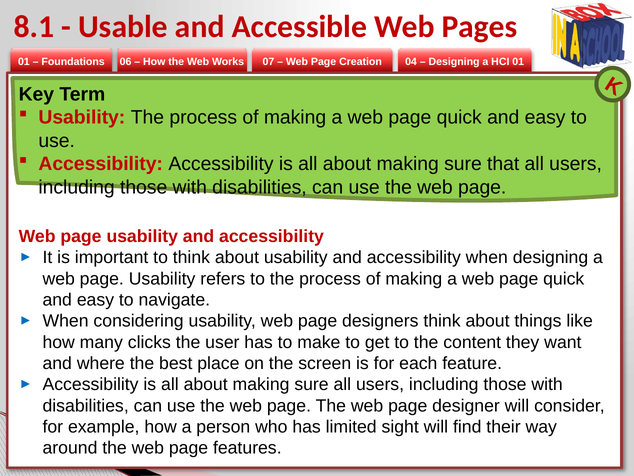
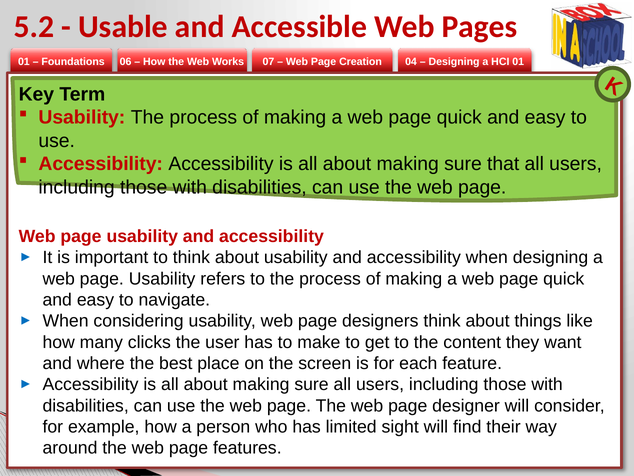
8.1: 8.1 -> 5.2
